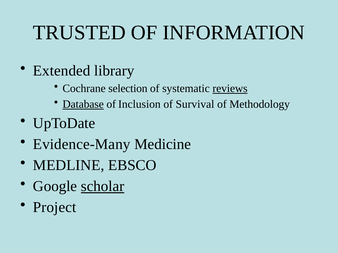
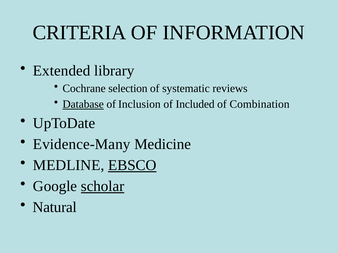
TRUSTED: TRUSTED -> CRITERIA
reviews underline: present -> none
Survival: Survival -> Included
Methodology: Methodology -> Combination
EBSCO underline: none -> present
Project: Project -> Natural
